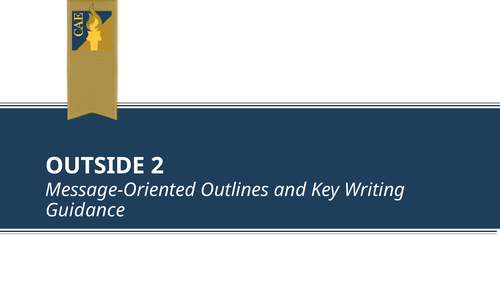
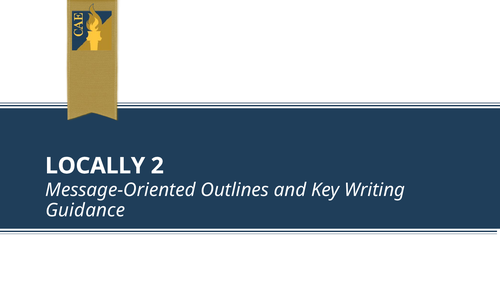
OUTSIDE: OUTSIDE -> LOCALLY
